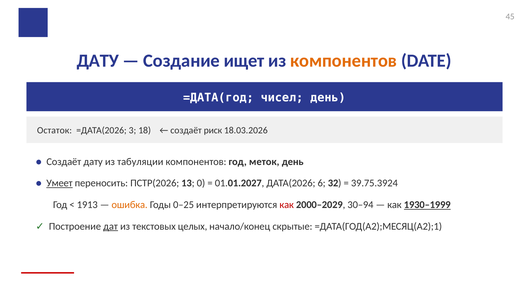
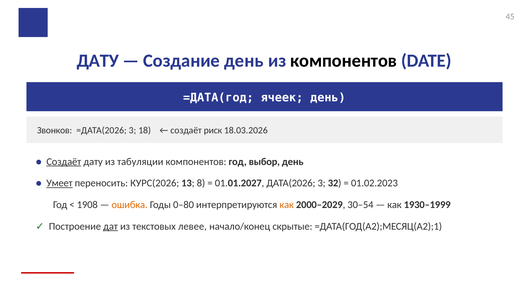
Создание ищет: ищет -> день
компонентов at (344, 61) colour: orange -> black
чисел: чисел -> ячеек
Остаток: Остаток -> Звонков
Создаёт at (64, 161) underline: none -> present
меток: меток -> выбор
ПСТР(2026: ПСТР(2026 -> КУРС(2026
0: 0 -> 8
ДАТА(2026 6: 6 -> 3
39.75.3924: 39.75.3924 -> 01.02.2023
1913: 1913 -> 1908
0–25: 0–25 -> 0–80
как at (287, 204) colour: red -> orange
30–94: 30–94 -> 30–54
1930–1999 underline: present -> none
целых: целых -> левее
